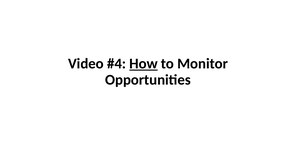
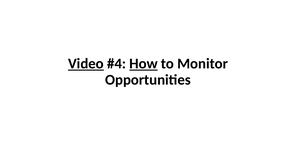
Video underline: none -> present
